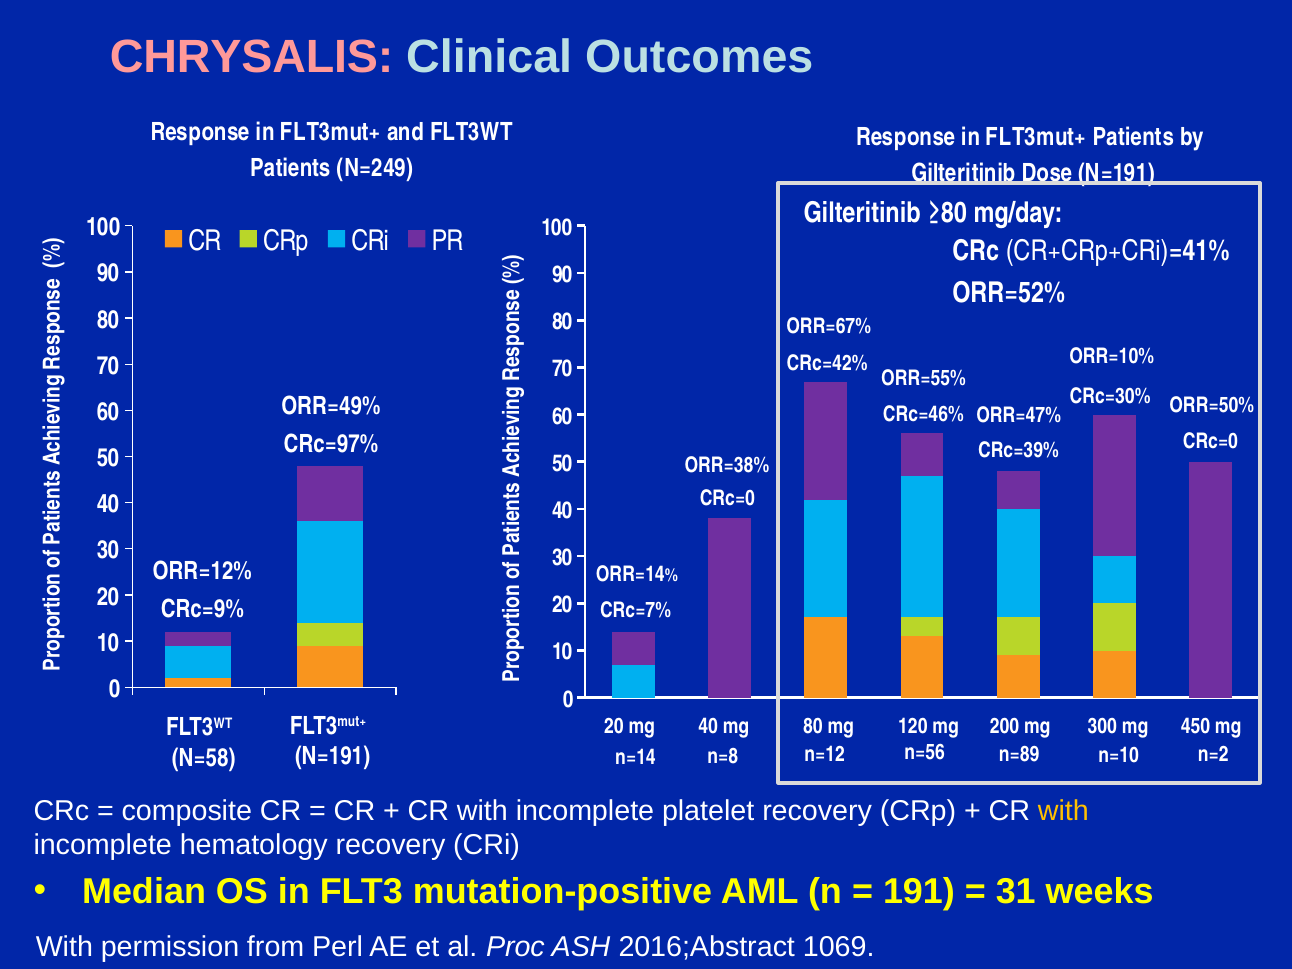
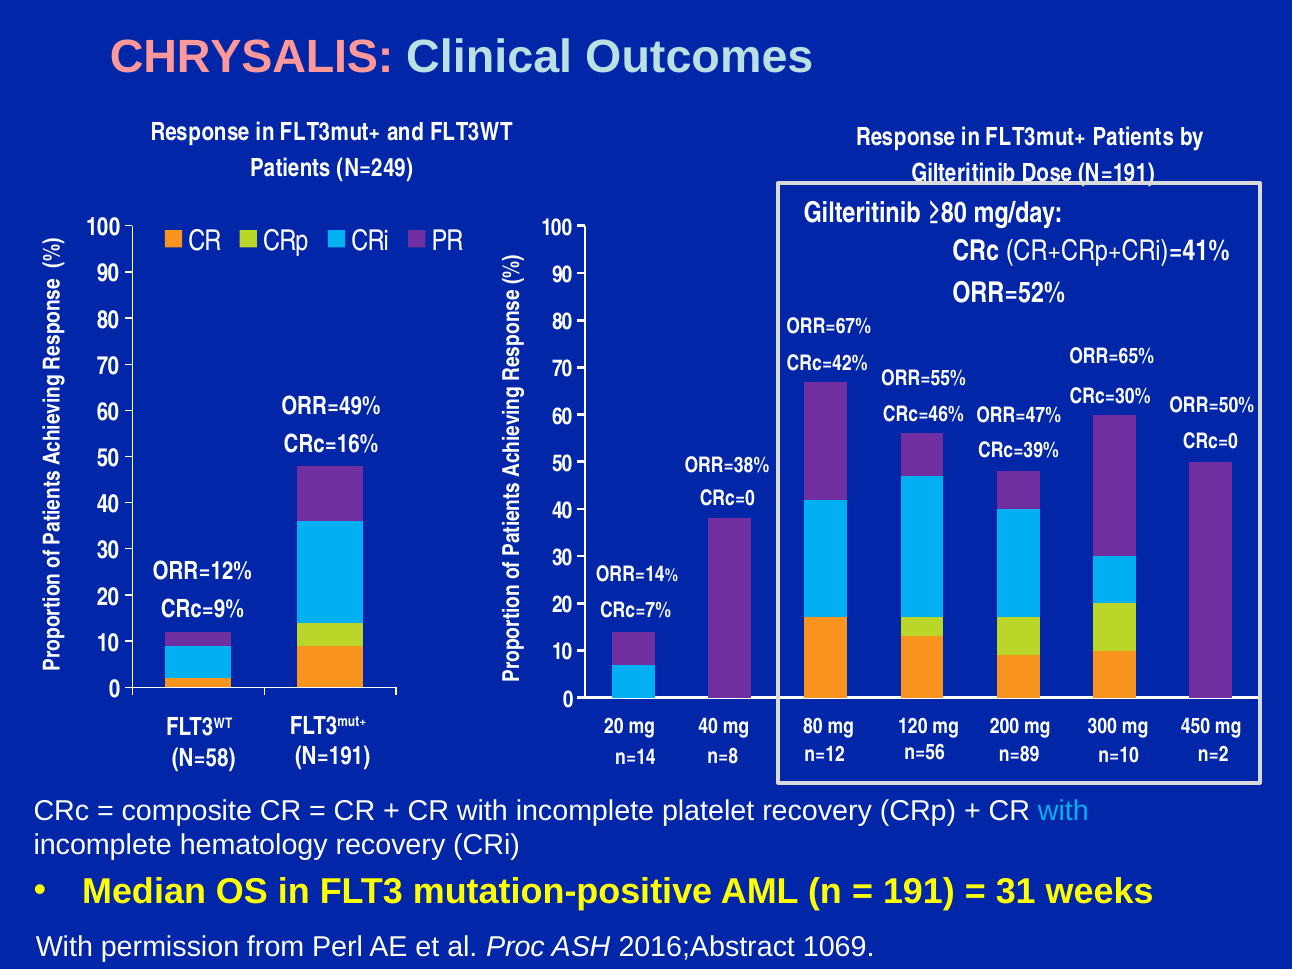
ORR=10%: ORR=10% -> ORR=65%
CRc=97%: CRc=97% -> CRc=16%
with at (1063, 811) colour: yellow -> light blue
